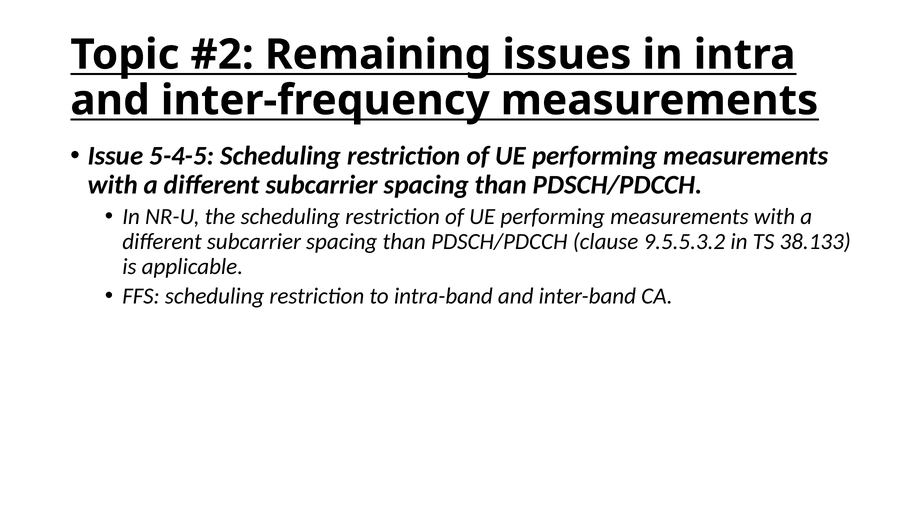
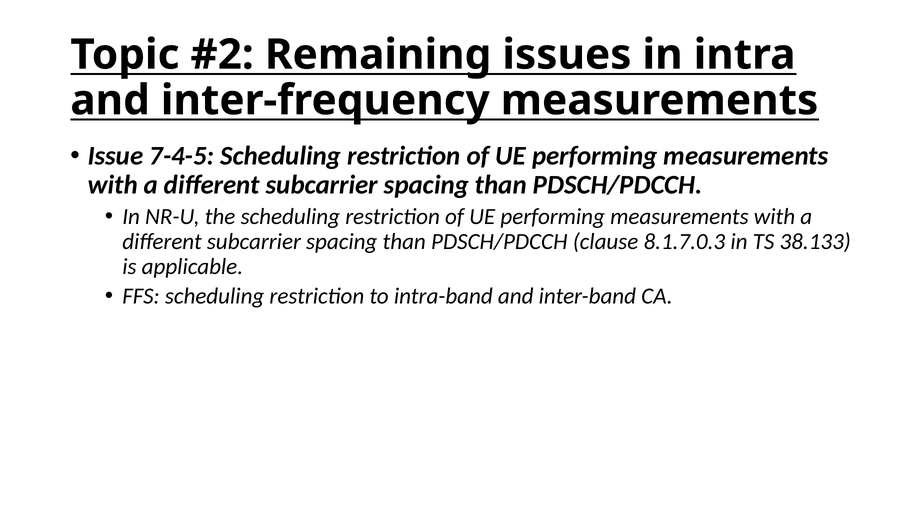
5-4-5: 5-4-5 -> 7-4-5
9.5.5.3.2: 9.5.5.3.2 -> 8.1.7.0.3
